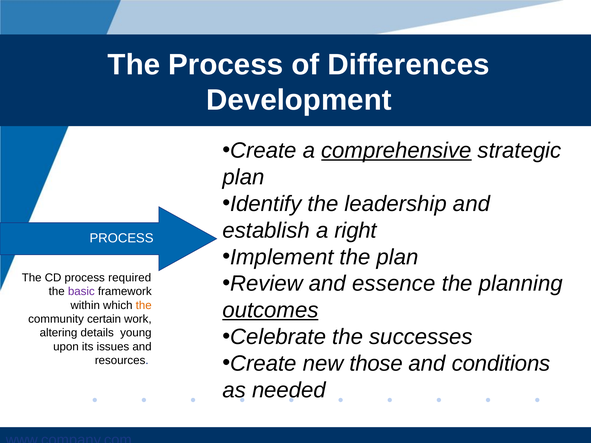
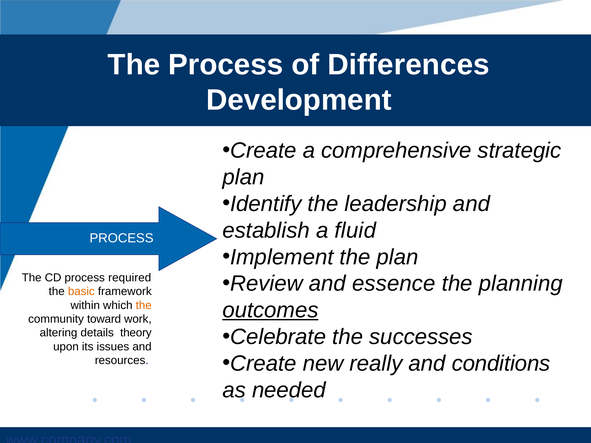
comprehensive underline: present -> none
right: right -> fluid
basic colour: purple -> orange
certain: certain -> toward
young: young -> theory
those: those -> really
